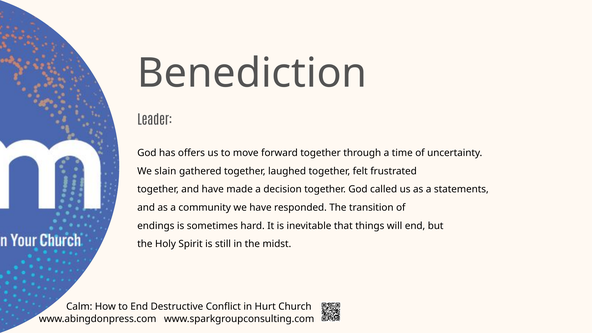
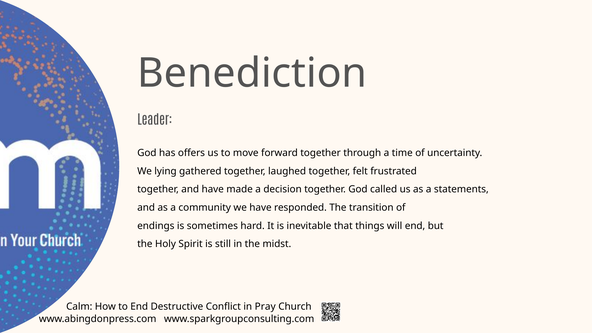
slain: slain -> lying
Hurt: Hurt -> Pray
